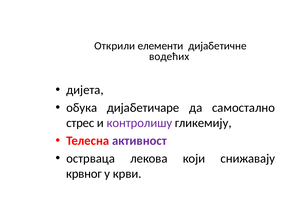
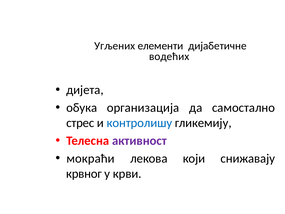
Открили: Открили -> Угљених
дијабетичаре: дијабетичаре -> организација
контролишу colour: purple -> blue
острваца: острваца -> мокраћи
